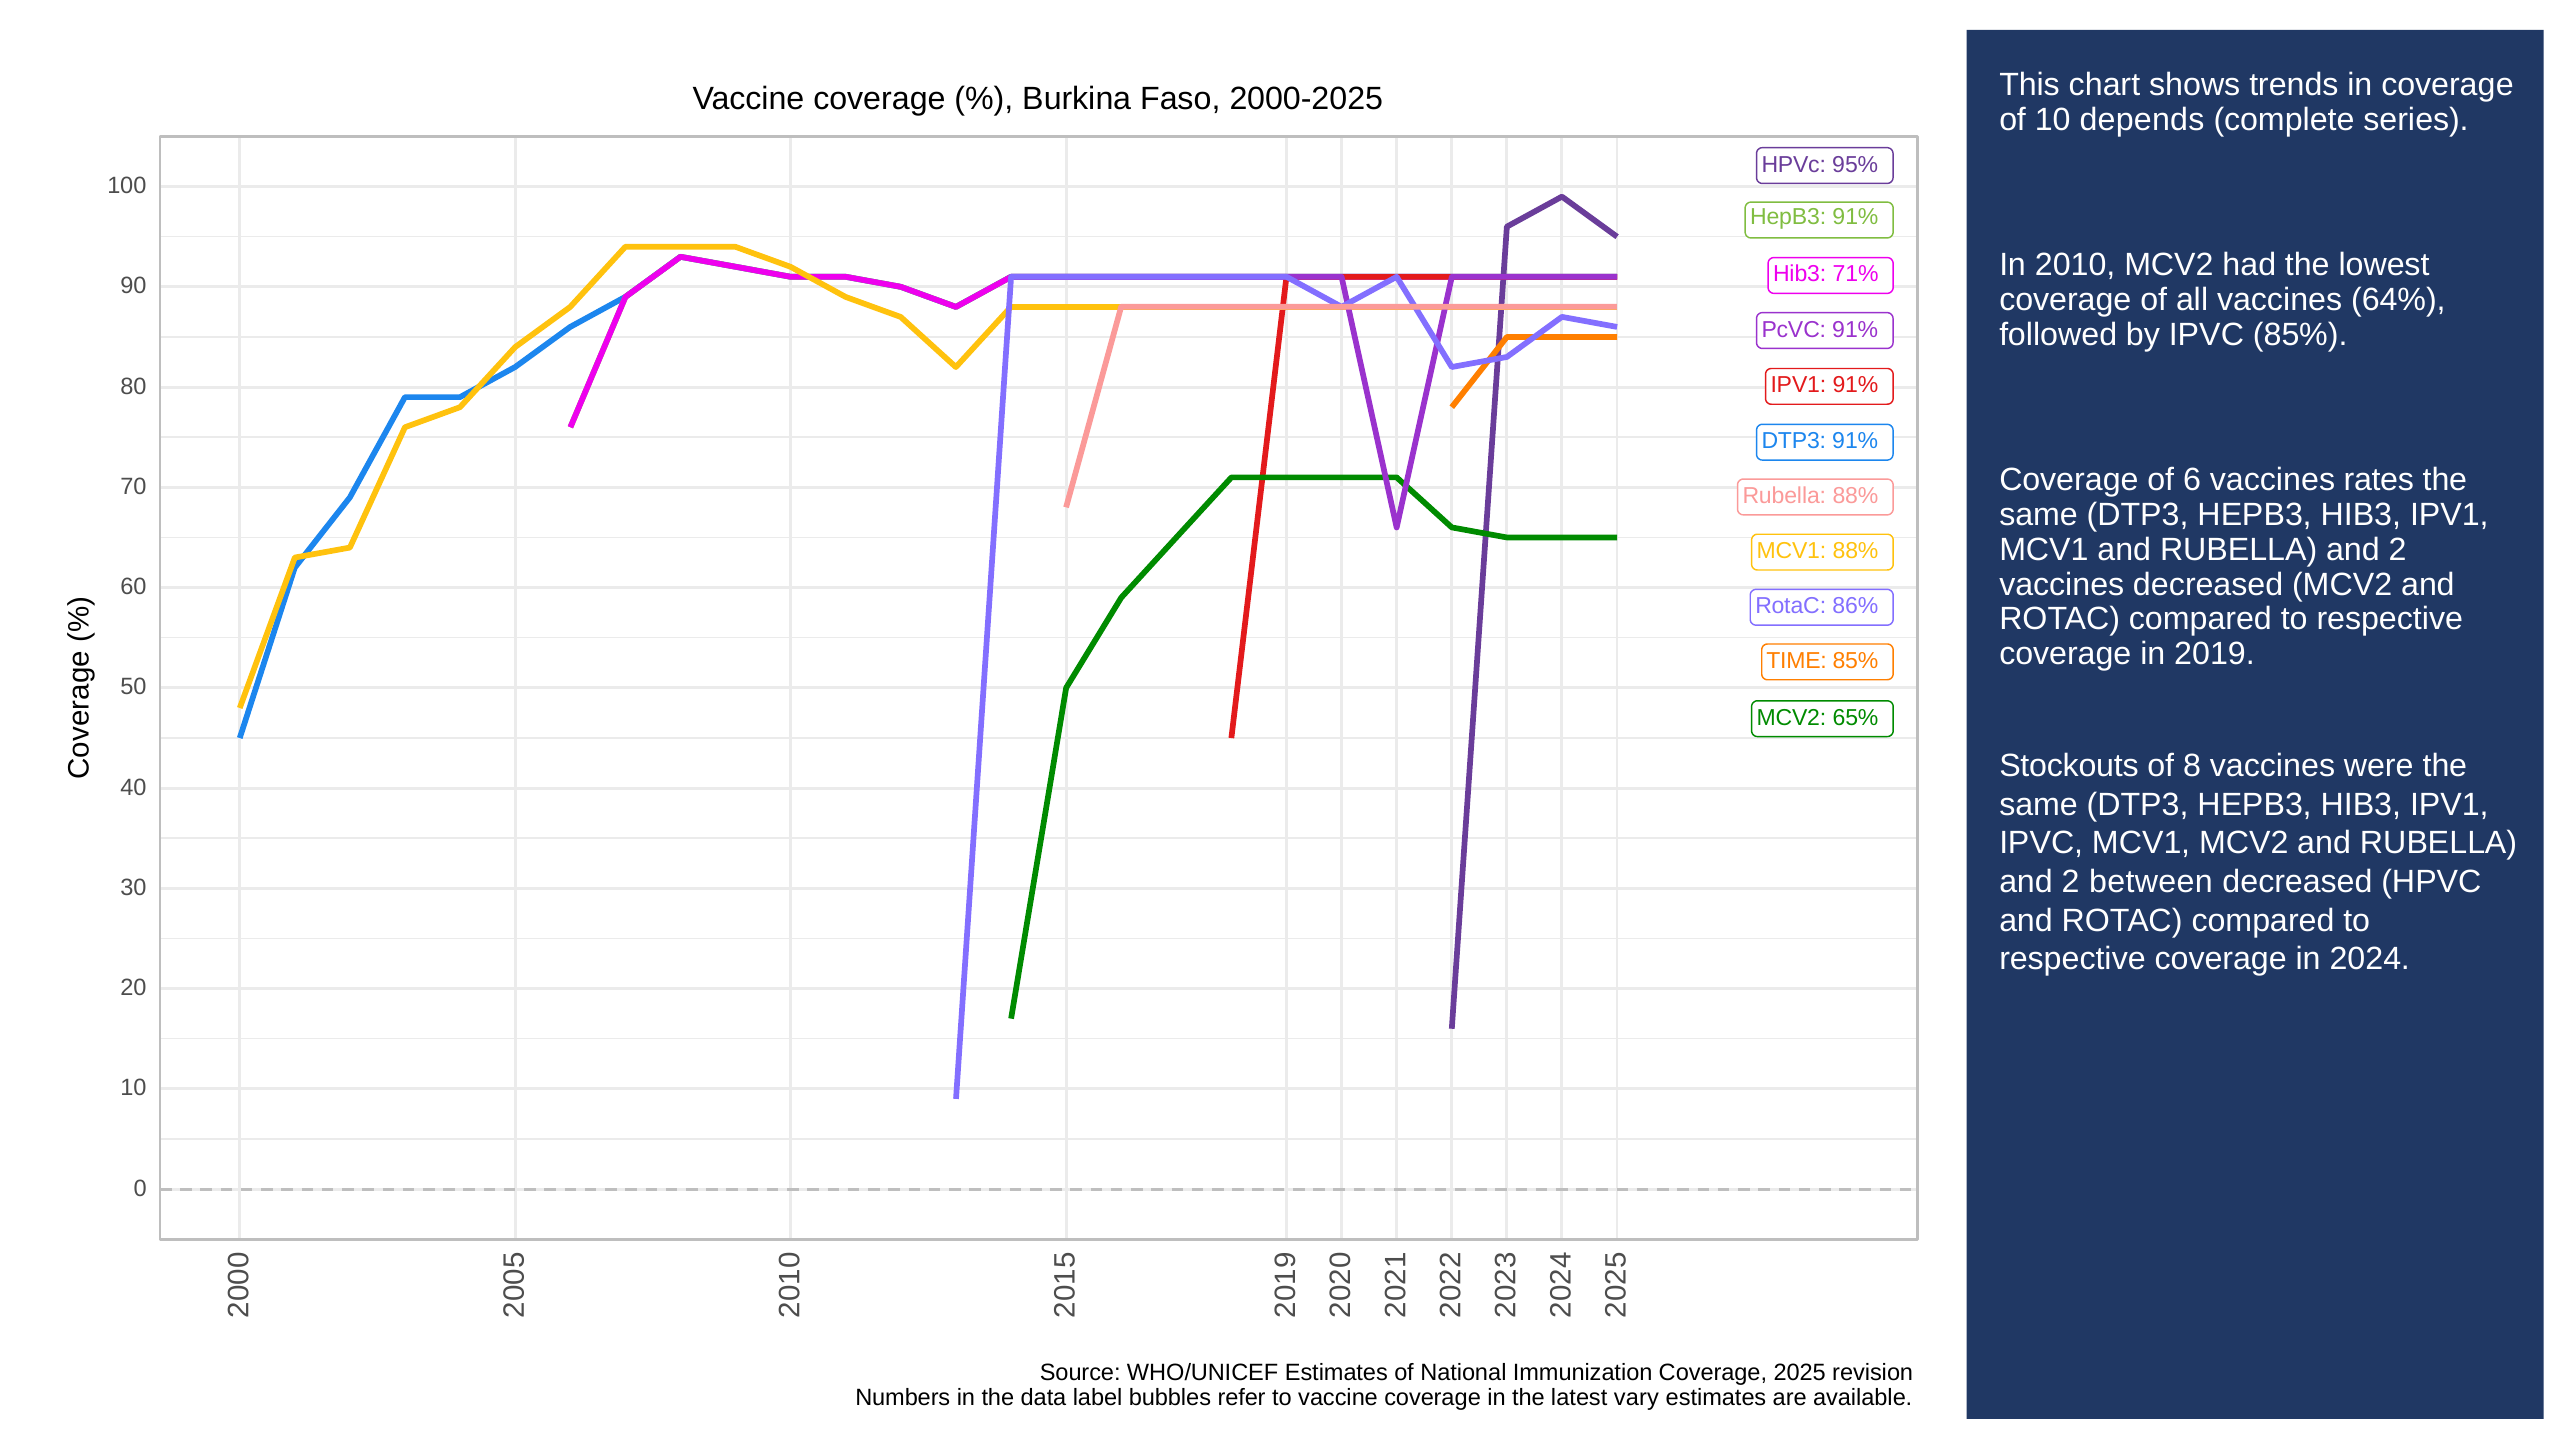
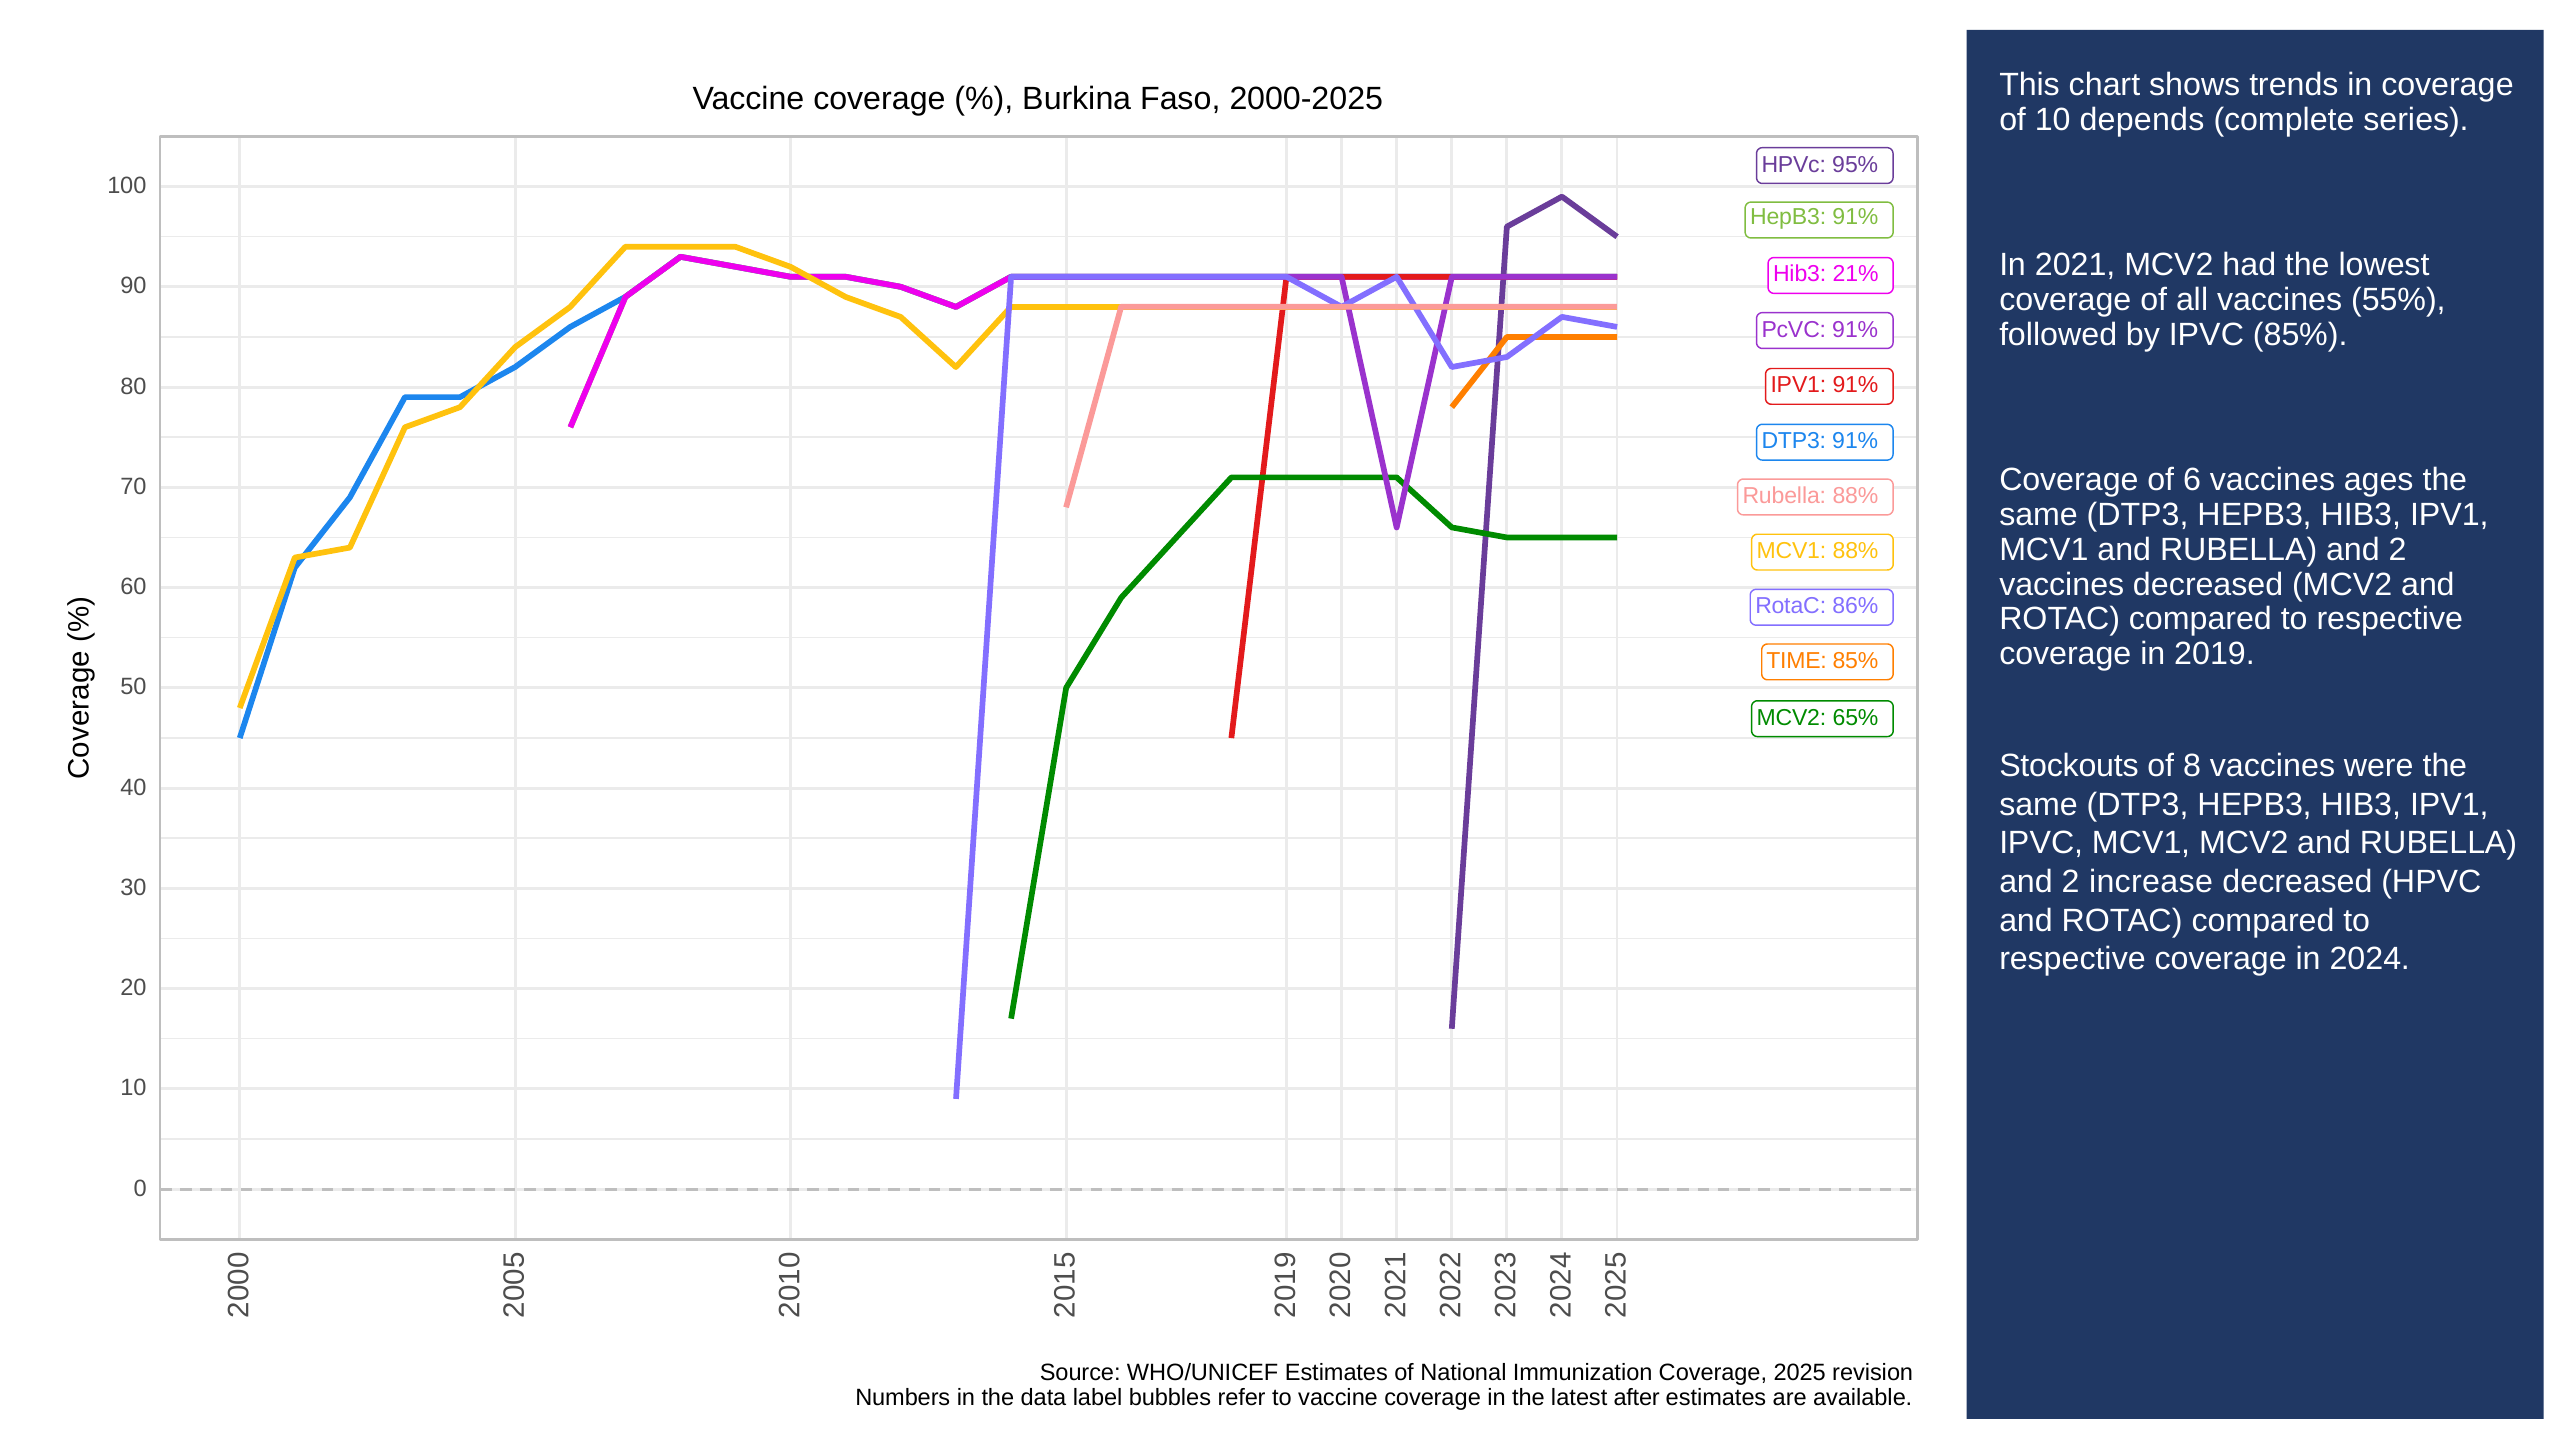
2010: 2010 -> 2021
71%: 71% -> 21%
64%: 64% -> 55%
rates: rates -> ages
between: between -> increase
vary: vary -> after
